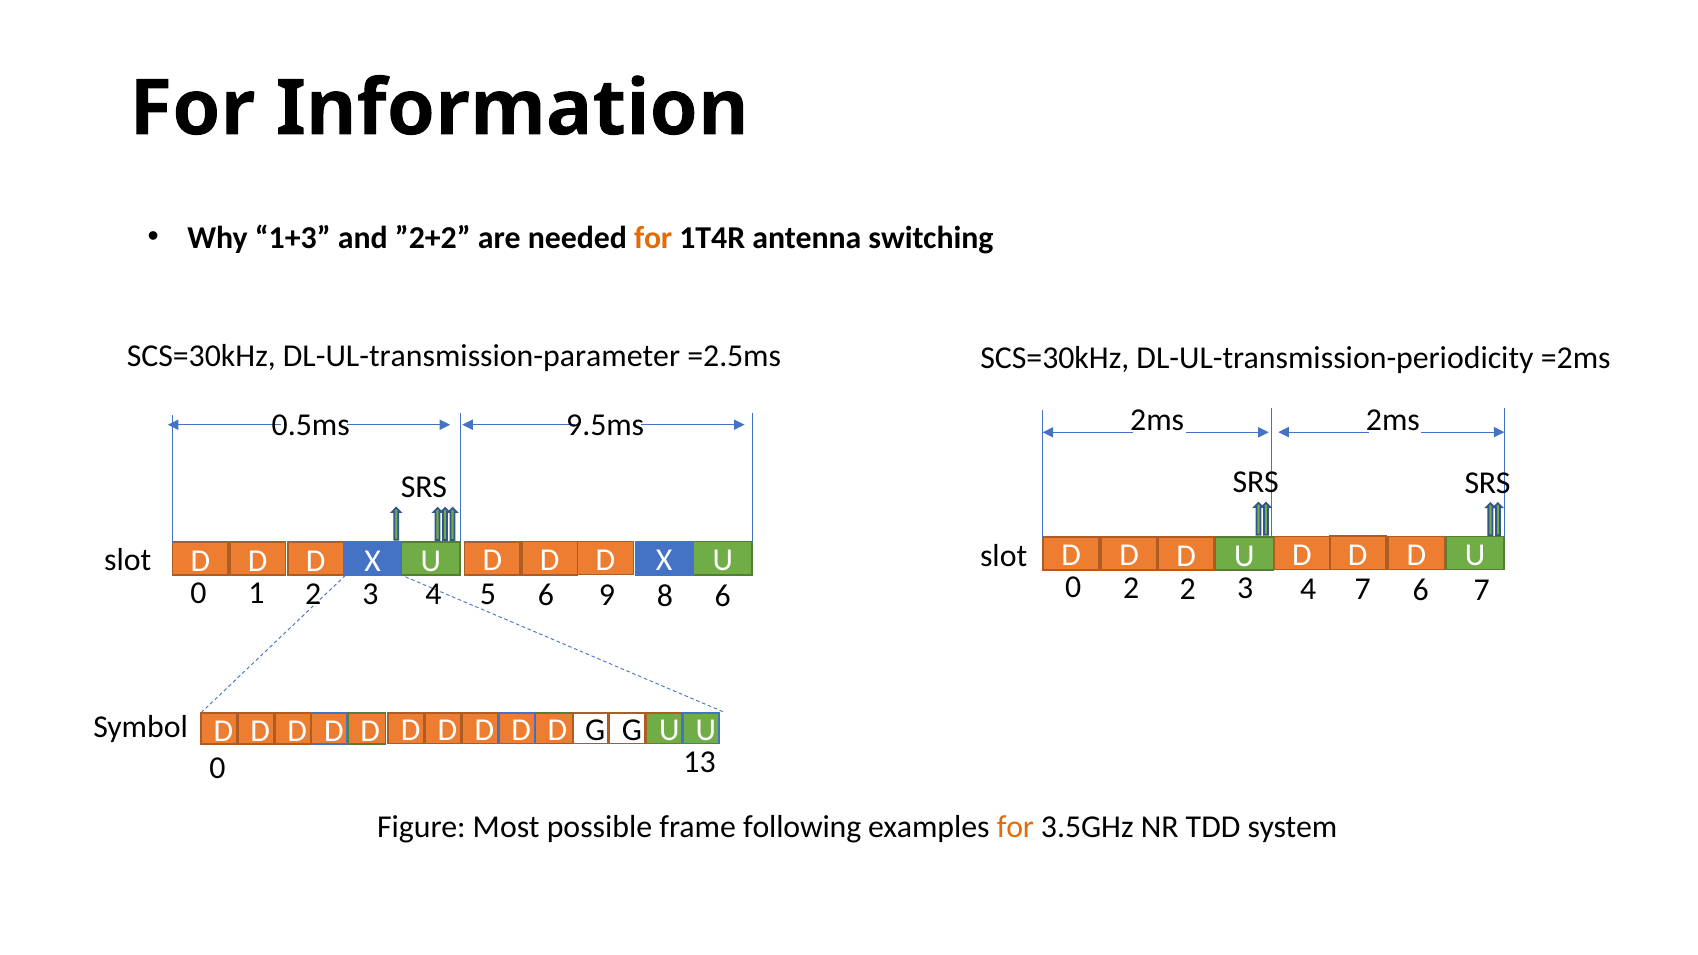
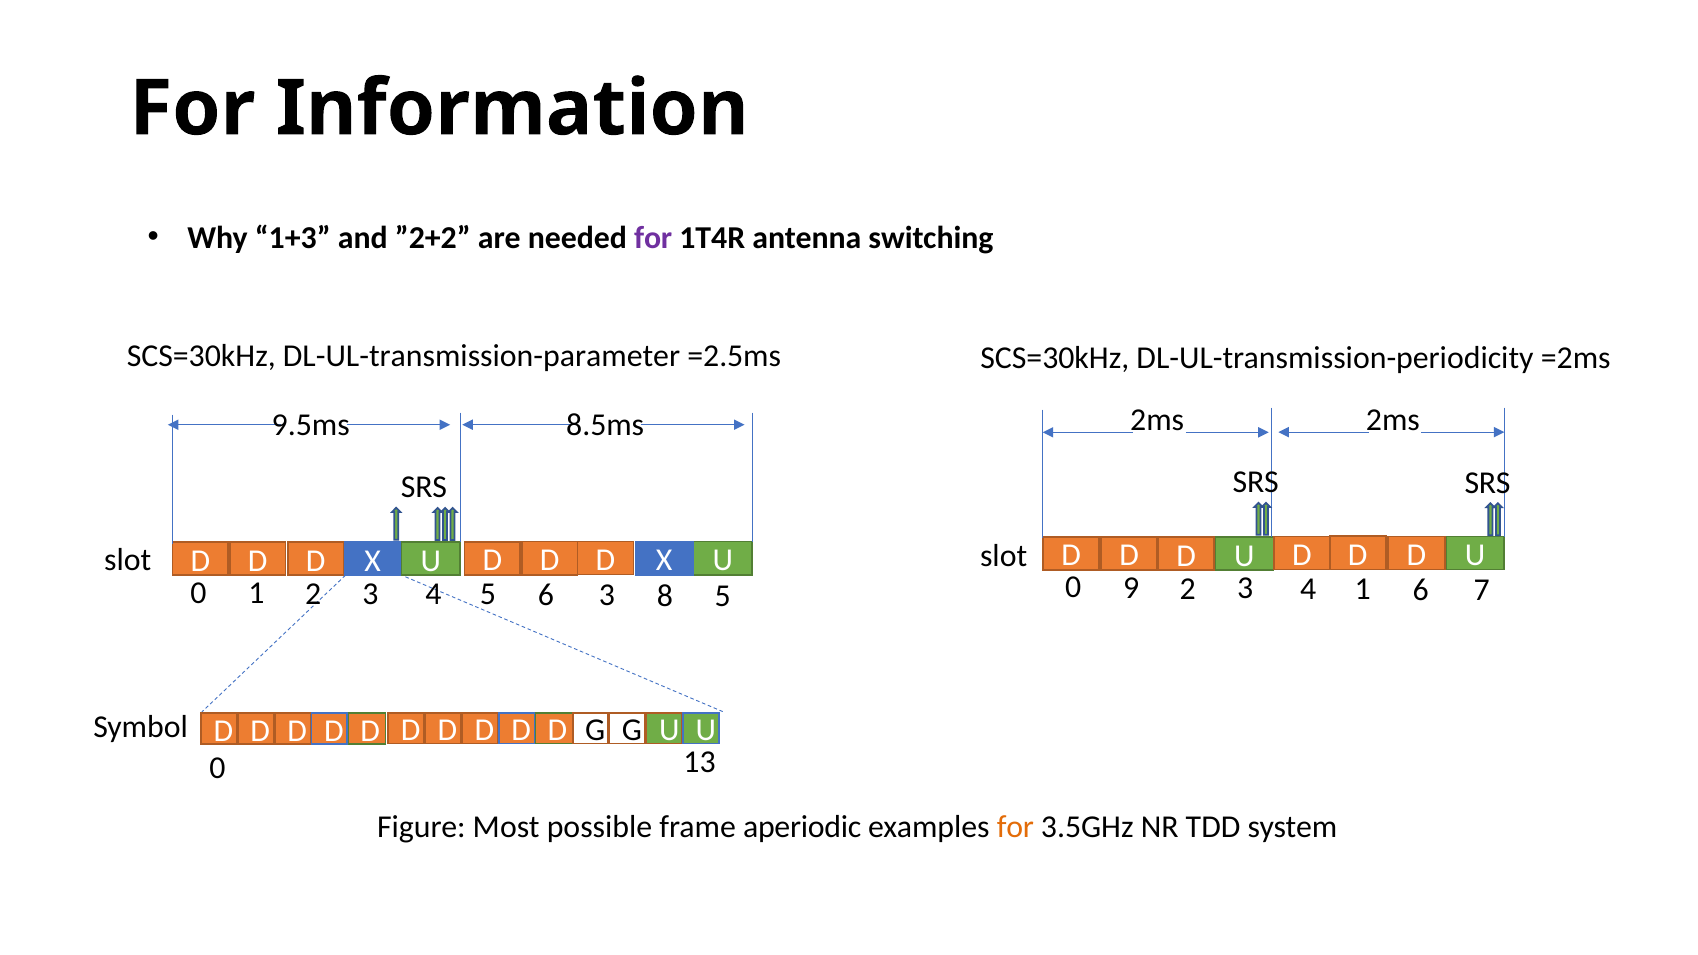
for at (653, 238) colour: orange -> purple
9.5ms: 9.5ms -> 8.5ms
0.5ms: 0.5ms -> 9.5ms
0 2: 2 -> 9
4 7: 7 -> 1
6 6: 6 -> 5
3 9: 9 -> 3
following: following -> aperiodic
